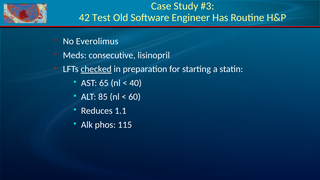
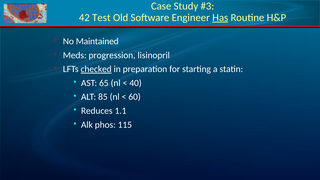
Has underline: none -> present
Everolimus: Everolimus -> Maintained
consecutive: consecutive -> progression
